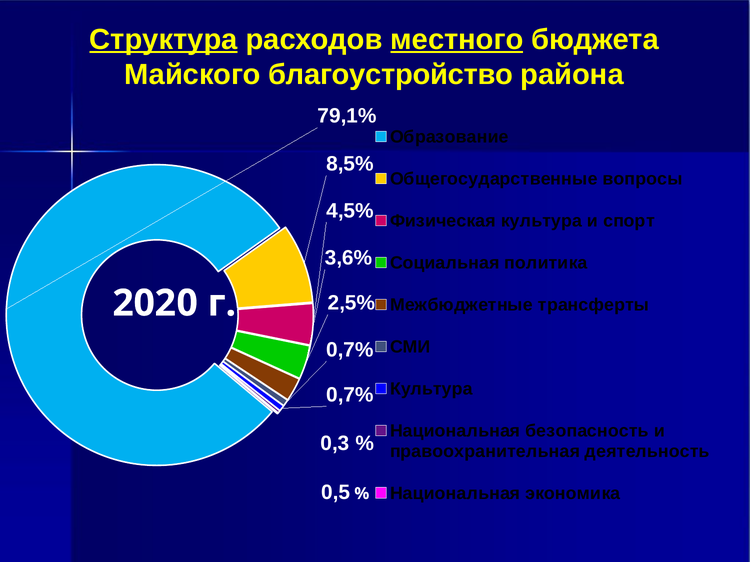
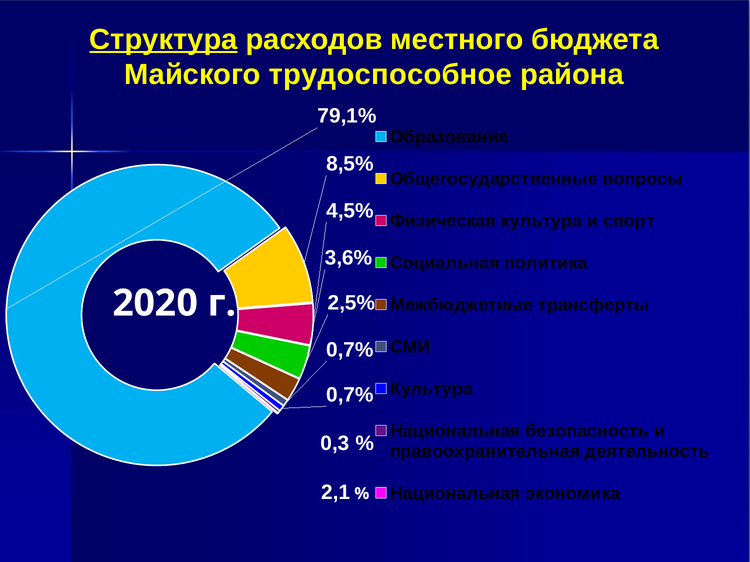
местного underline: present -> none
благоустройство: благоустройство -> трудоспособное
0,5: 0,5 -> 2,1
